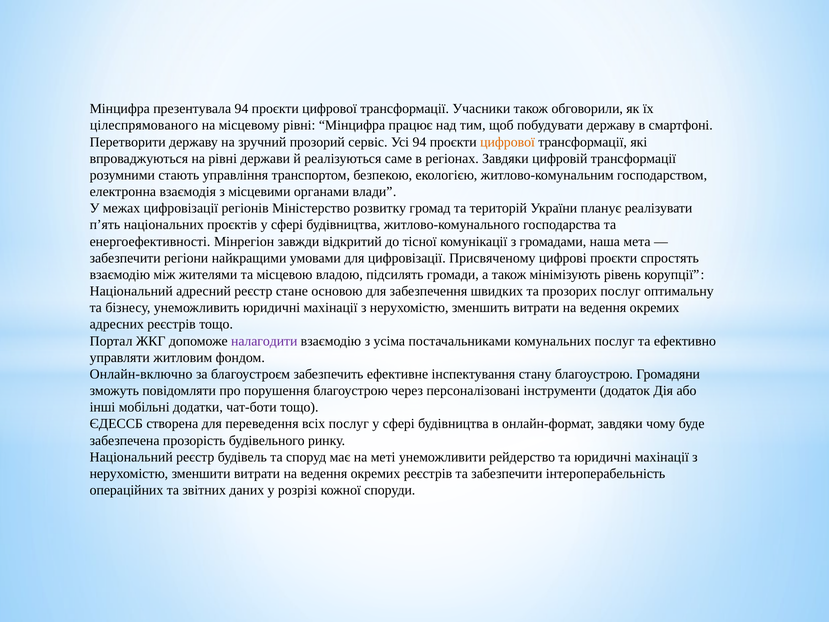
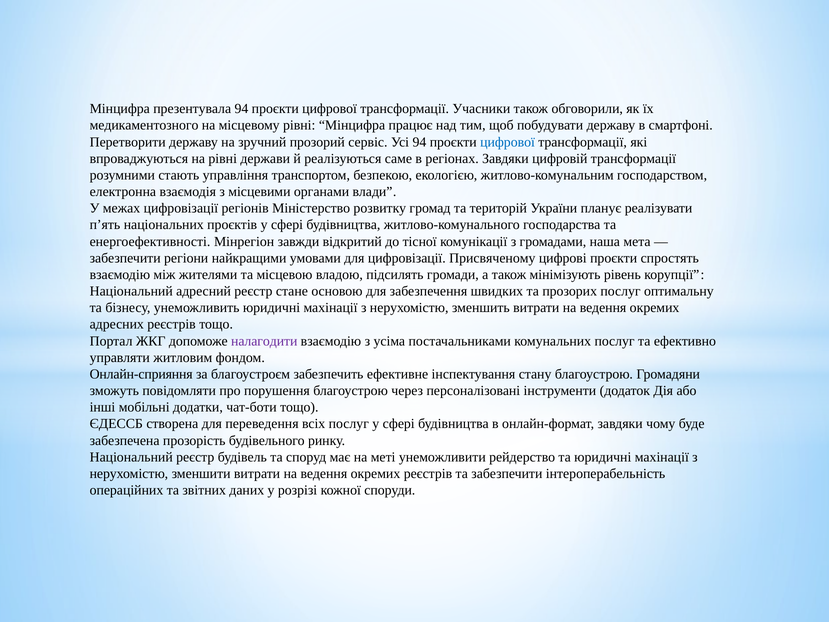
цілеспрямованого: цілеспрямованого -> медикаментозного
цифрової at (508, 142) colour: orange -> blue
Онлайн-включно: Онлайн-включно -> Онлайн-сприяння
